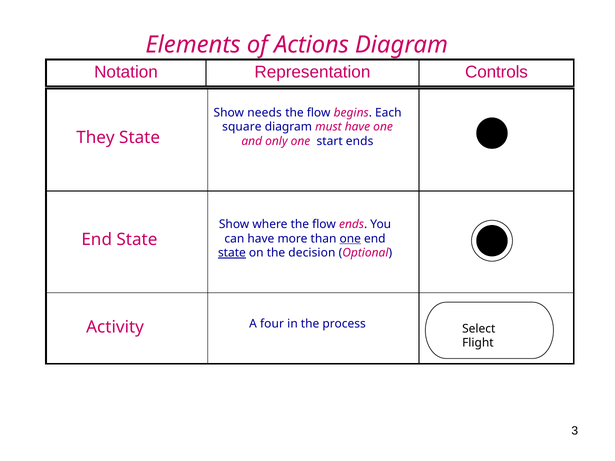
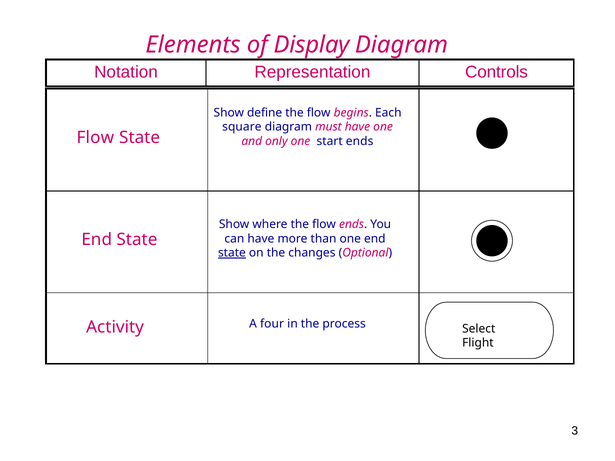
Actions: Actions -> Display
needs: needs -> define
They at (95, 137): They -> Flow
one at (350, 239) underline: present -> none
decision: decision -> changes
